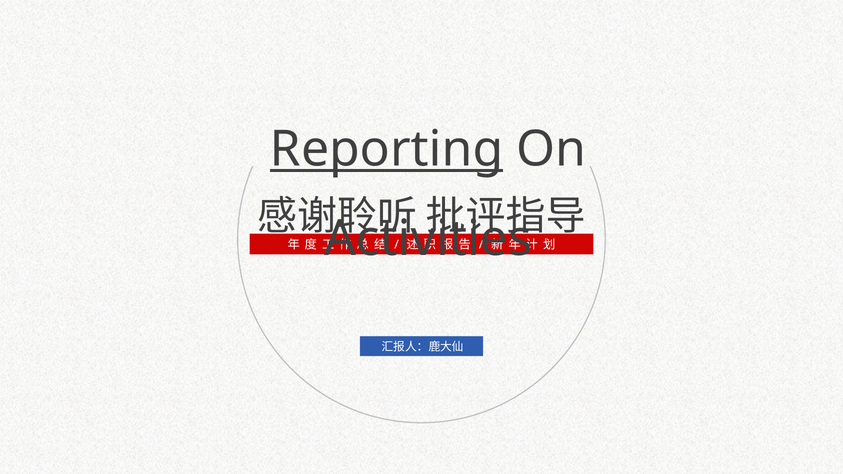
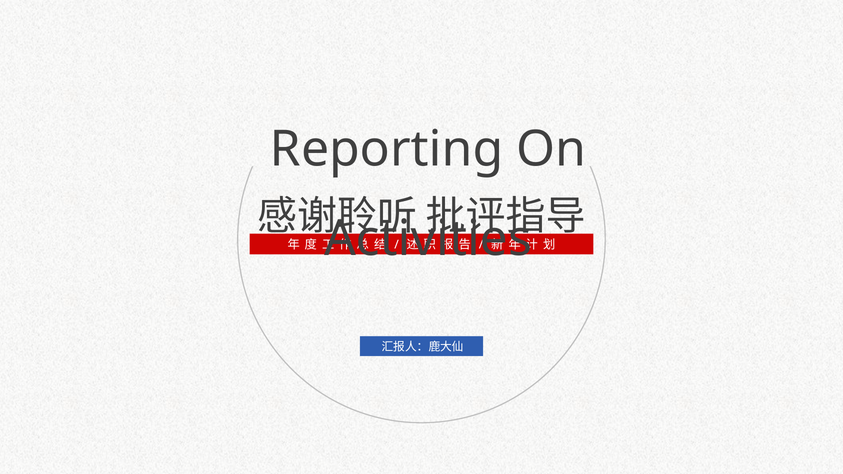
Reporting underline: present -> none
